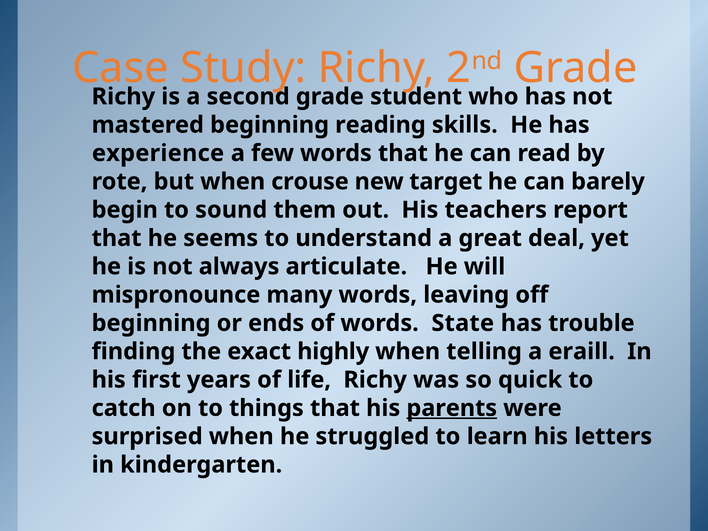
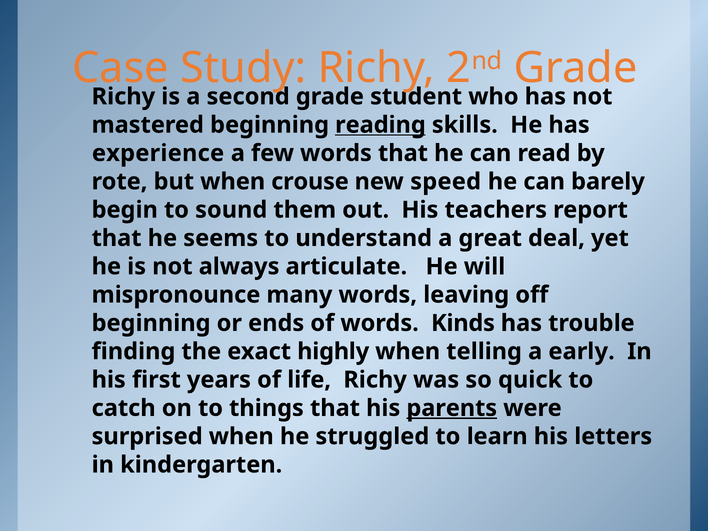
reading underline: none -> present
target: target -> speed
State: State -> Kinds
eraill: eraill -> early
